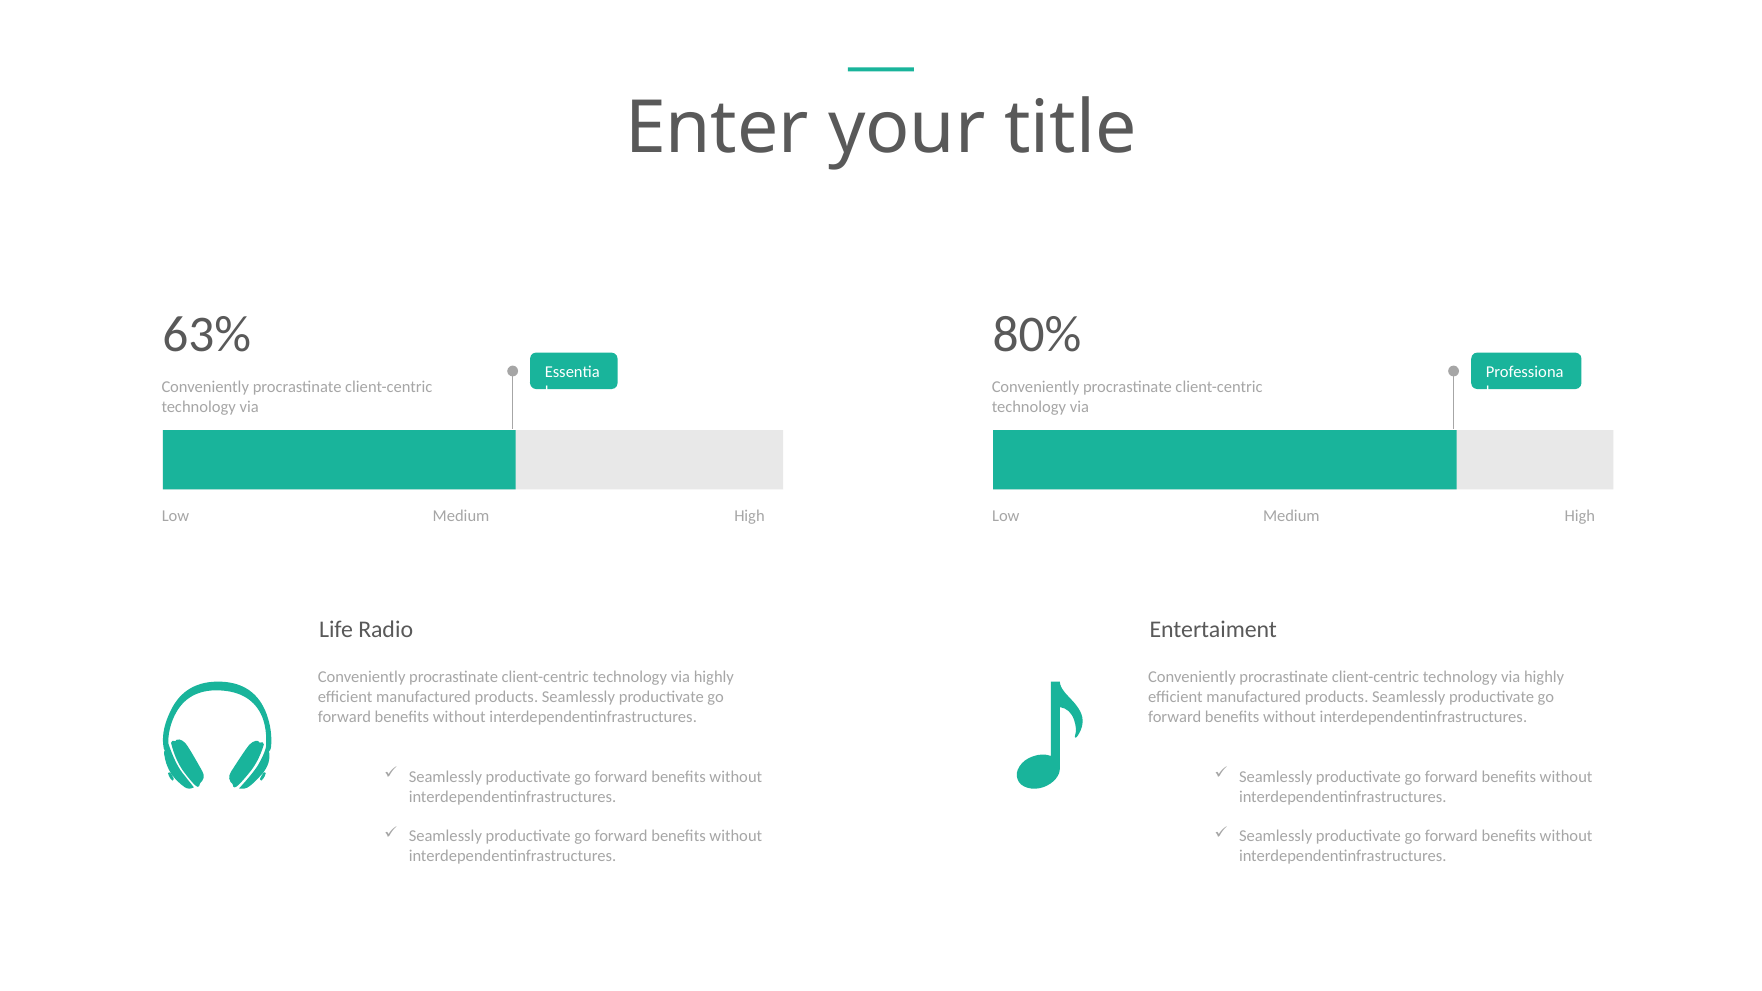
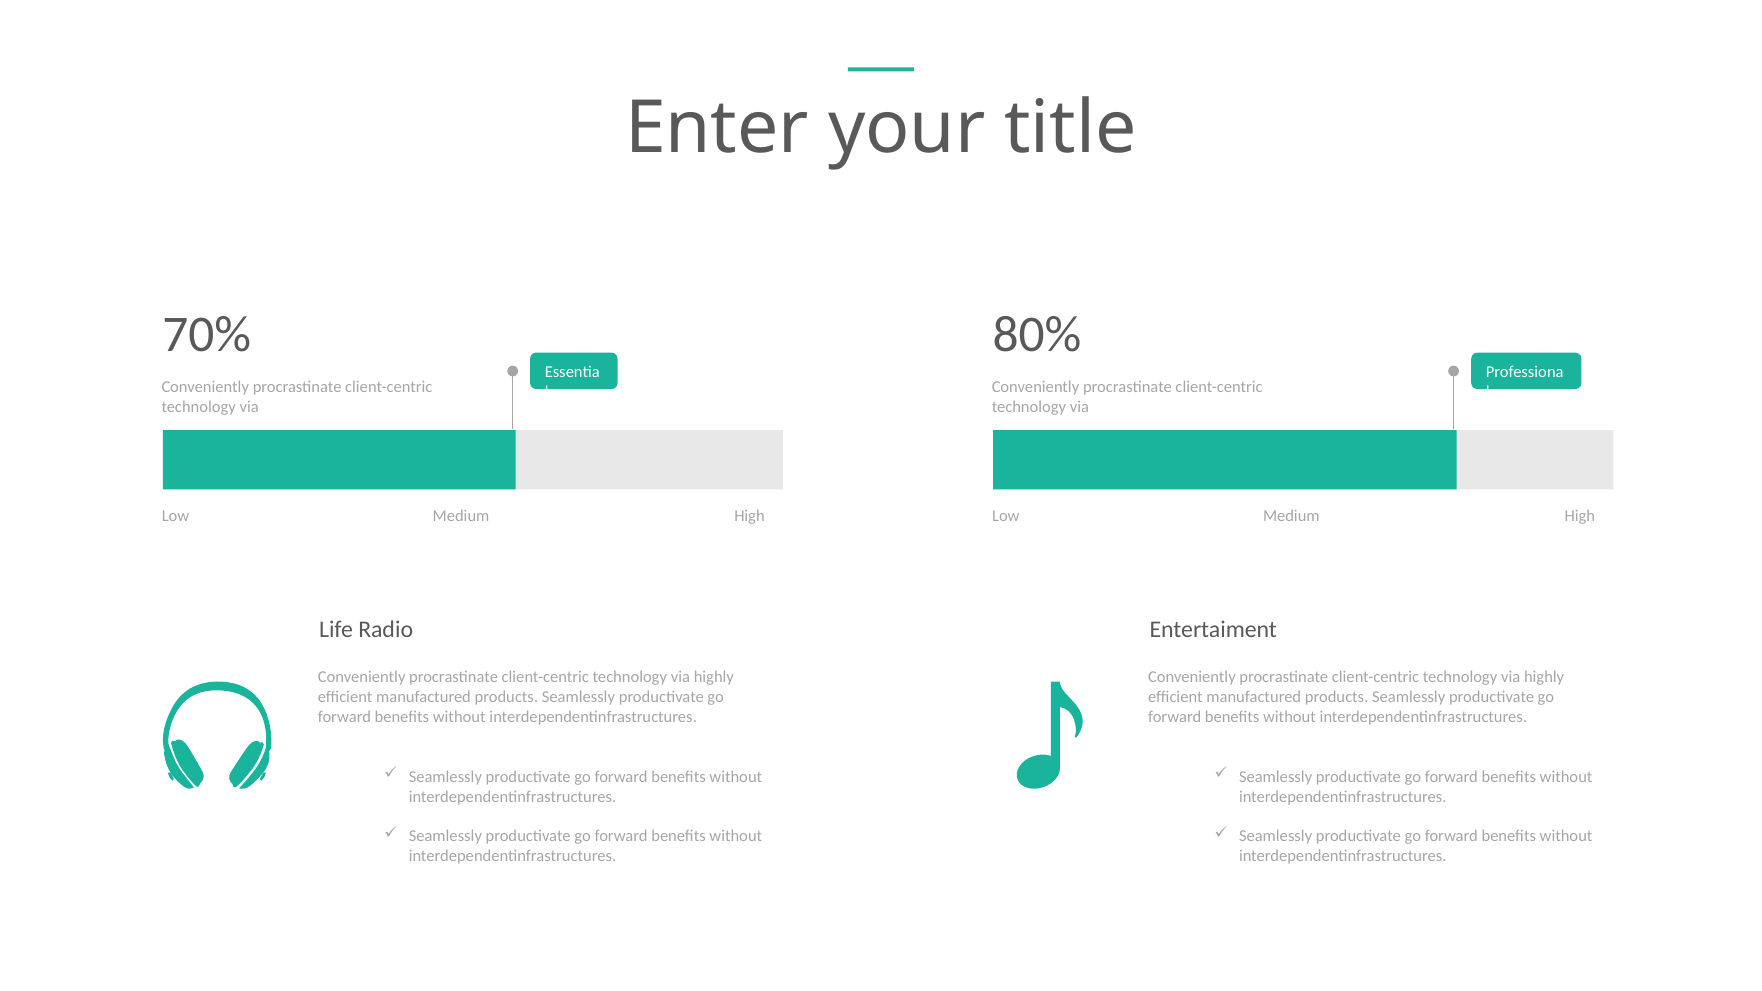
63%: 63% -> 70%
